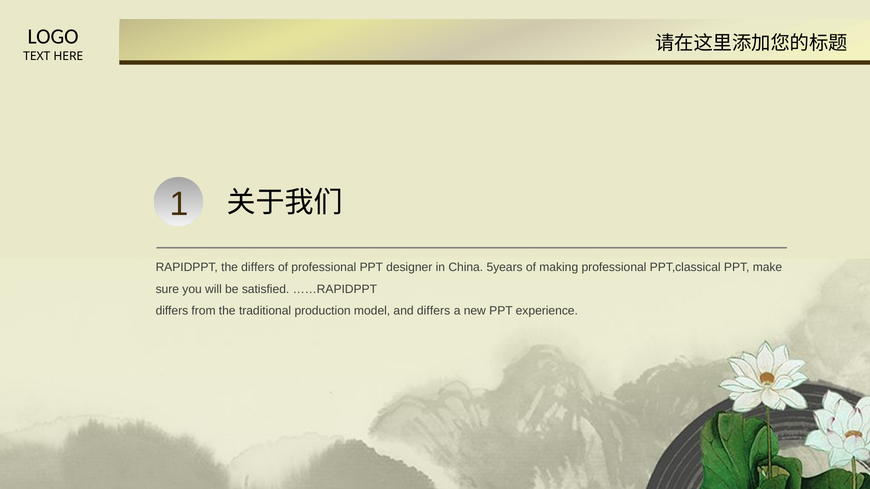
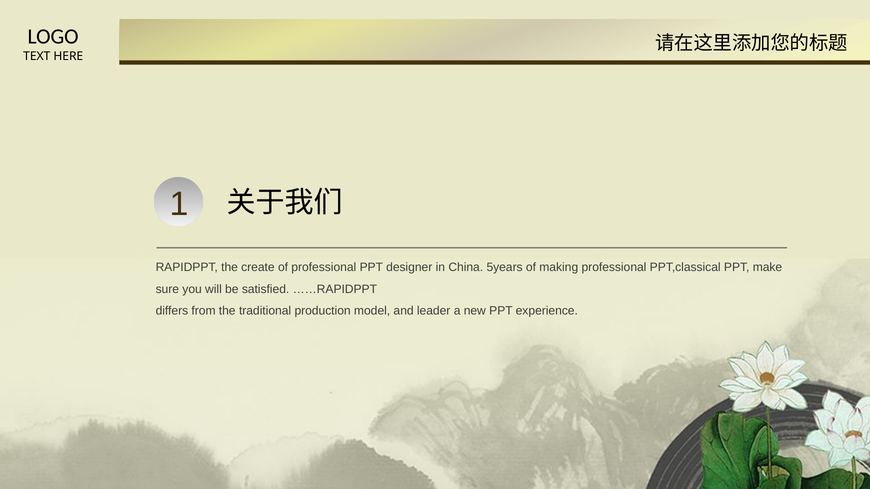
the differs: differs -> create
and differs: differs -> leader
